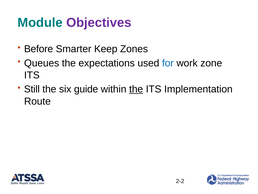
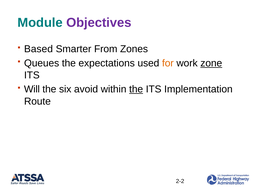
Before: Before -> Based
Keep: Keep -> From
for colour: blue -> orange
zone underline: none -> present
Still: Still -> Will
guide: guide -> avoid
